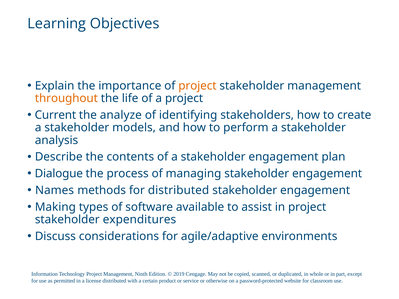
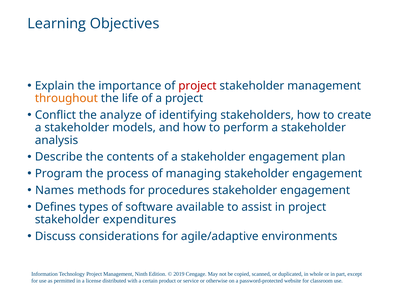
project at (197, 86) colour: orange -> red
Current: Current -> Conflict
Dialogue: Dialogue -> Program
for distributed: distributed -> procedures
Making: Making -> Defines
